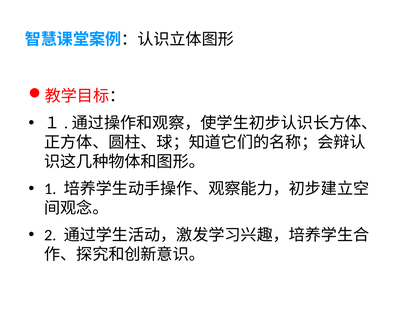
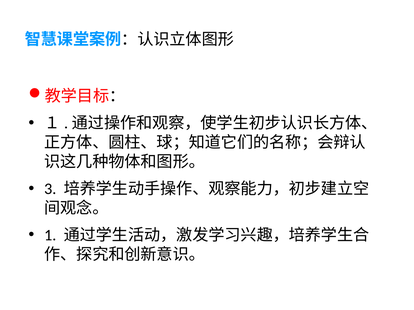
1: 1 -> 3
2: 2 -> 1
